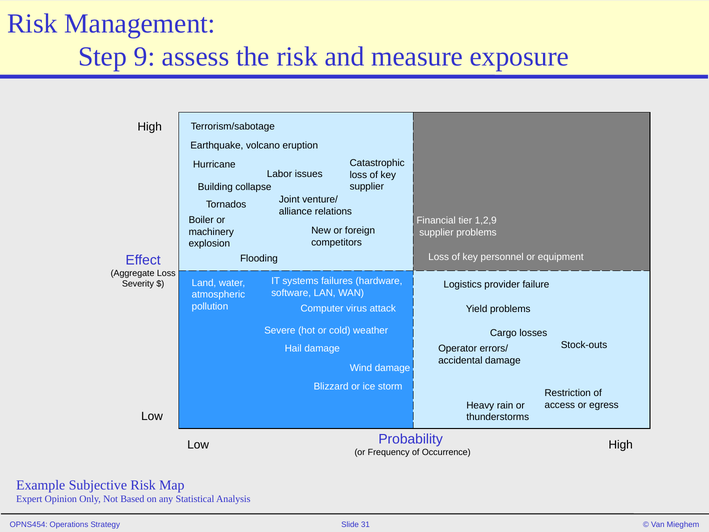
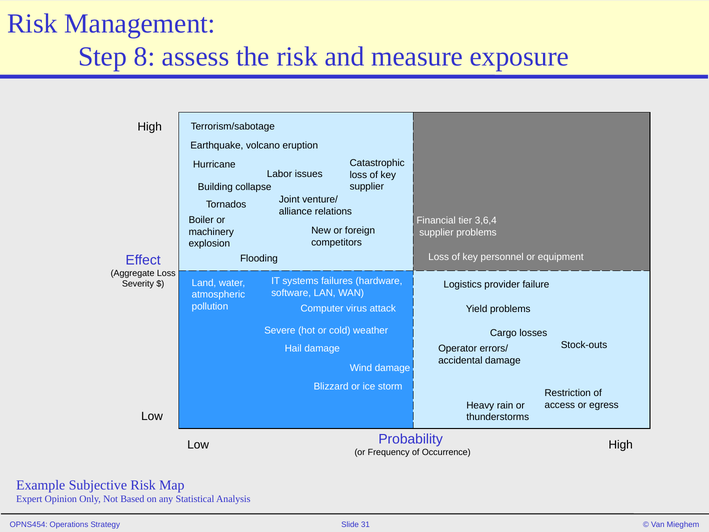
9: 9 -> 8
1,2,9: 1,2,9 -> 3,6,4
